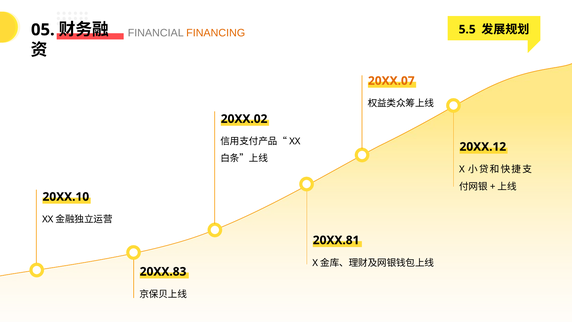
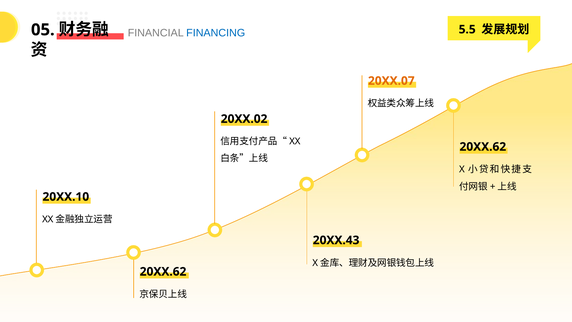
FINANCING colour: orange -> blue
20XX.12 at (483, 147): 20XX.12 -> 20XX.62
20XX.81: 20XX.81 -> 20XX.43
20XX.83 at (163, 271): 20XX.83 -> 20XX.62
